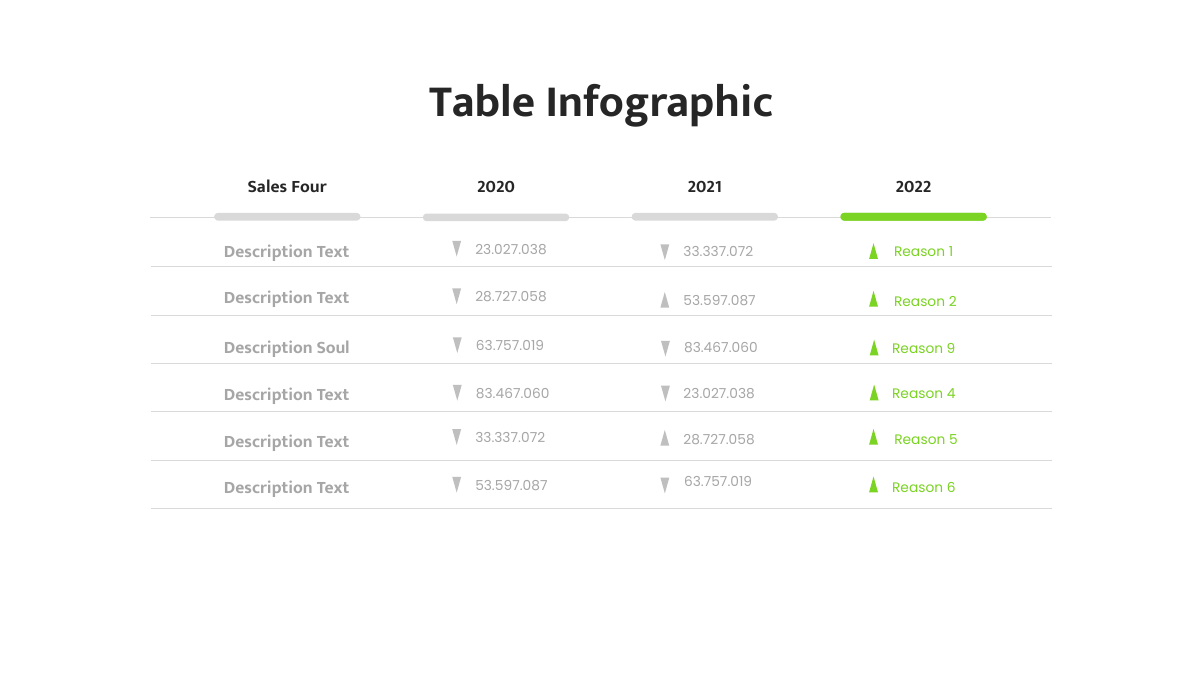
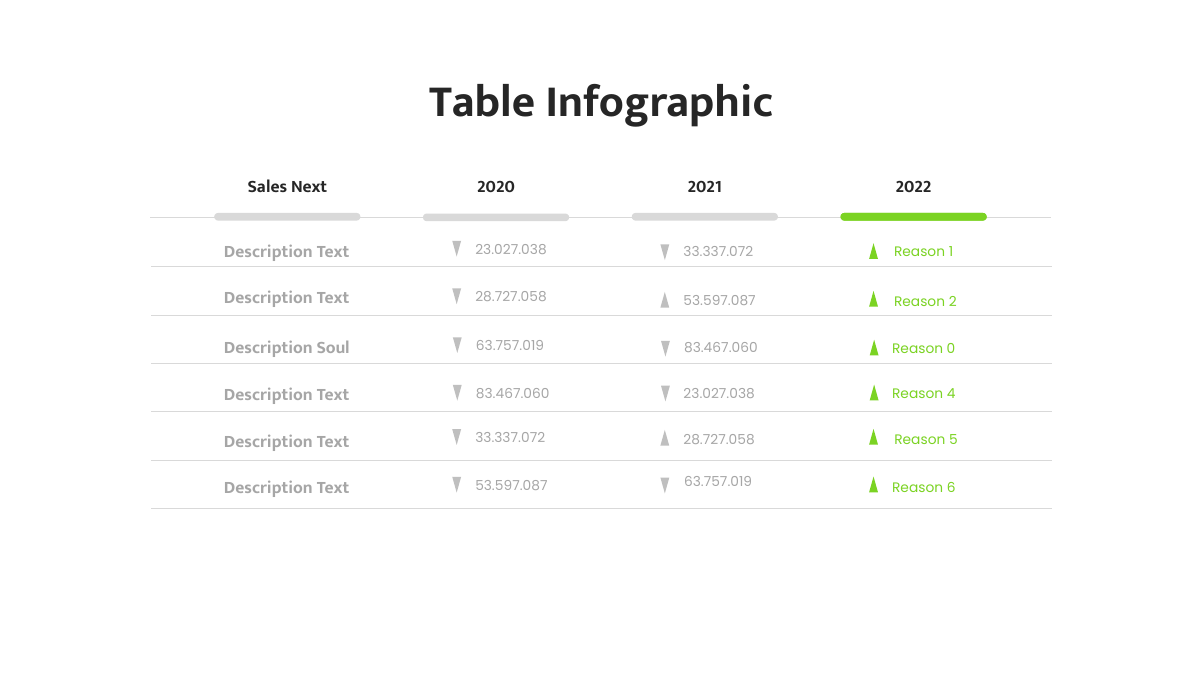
Four: Four -> Next
9: 9 -> 0
